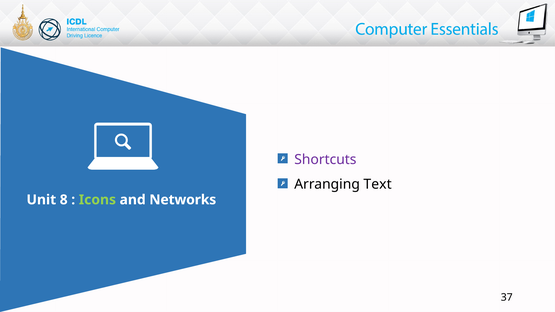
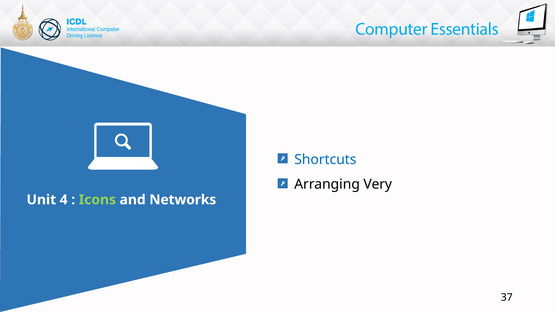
Shortcuts colour: purple -> blue
Text: Text -> Very
8: 8 -> 4
